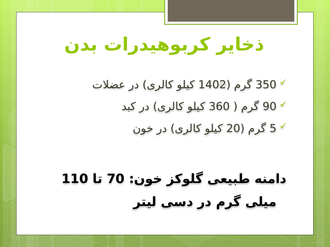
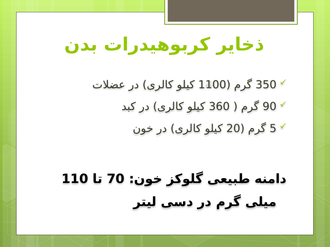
1402: 1402 -> 1100
